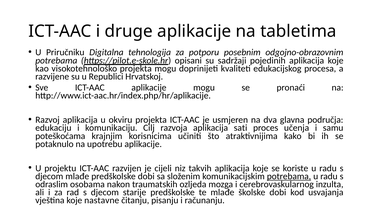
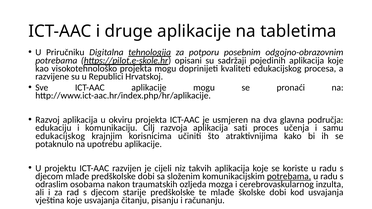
tehnologija underline: none -> present
poteškoćama at (60, 136): poteškoćama -> edukacijskog
koje nastavne: nastavne -> usvajanja
